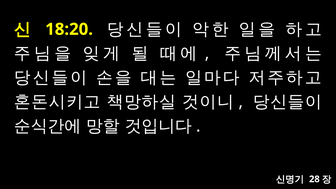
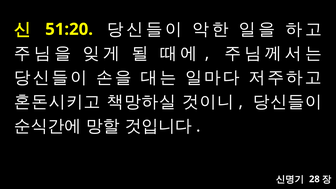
18:20: 18:20 -> 51:20
